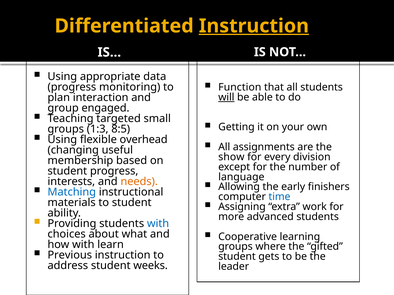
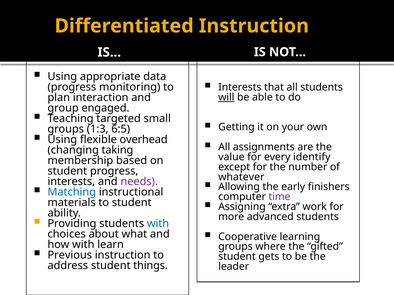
Instruction at (254, 26) underline: present -> none
Function at (240, 87): Function -> Interests
8:5: 8:5 -> 6:5
useful: useful -> taking
show: show -> value
division: division -> identify
language: language -> whatever
needs colour: orange -> purple
time colour: blue -> purple
weeks: weeks -> things
